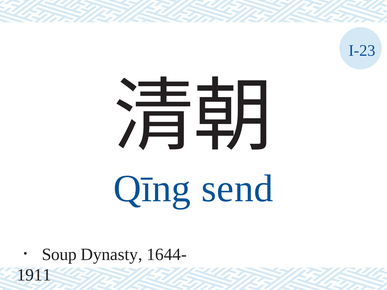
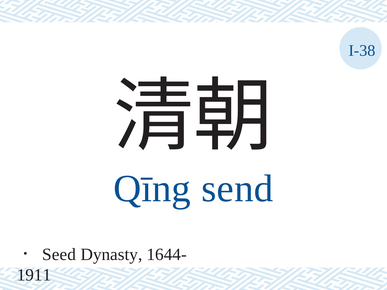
I-23: I-23 -> I-38
Soup: Soup -> Seed
